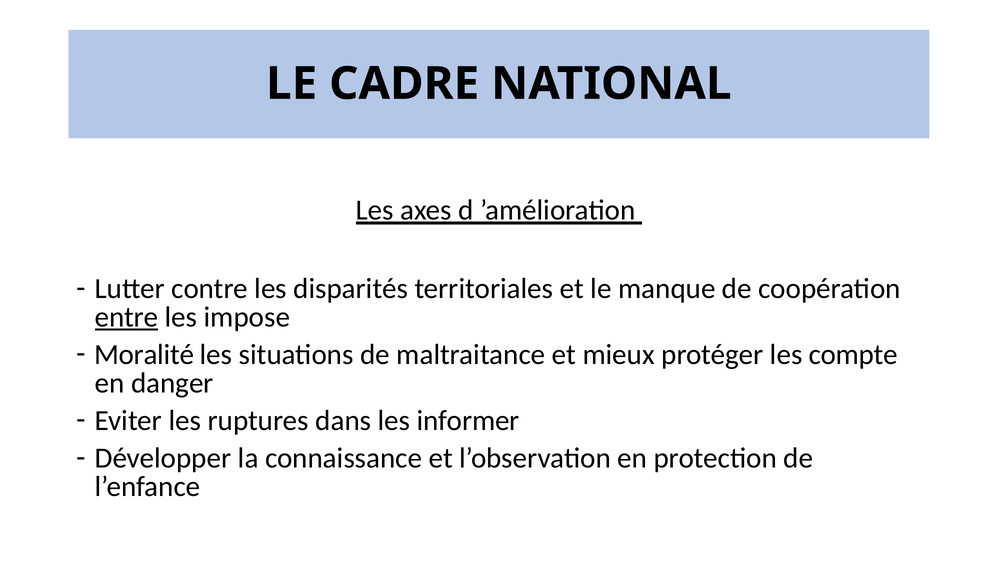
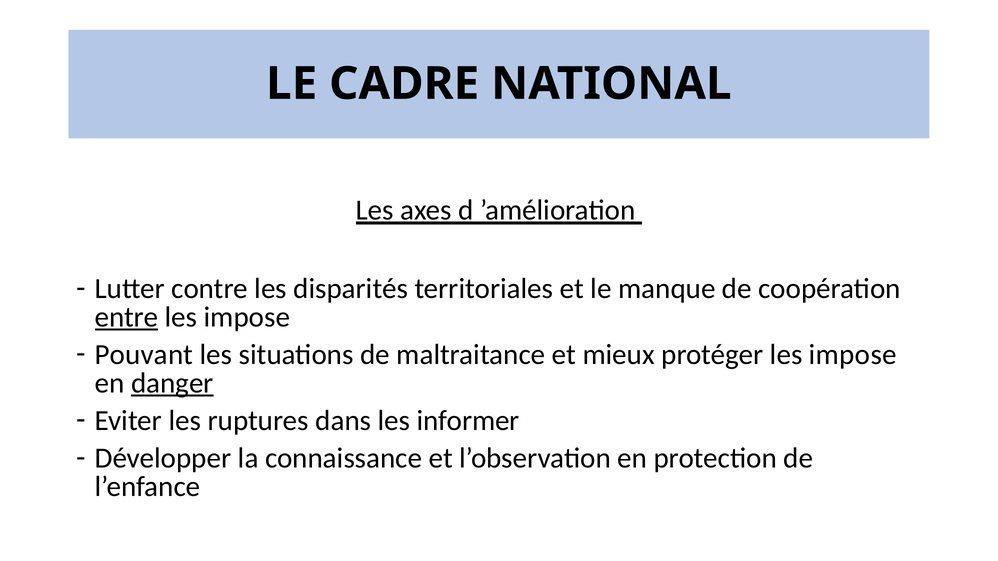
Moralité: Moralité -> Pouvant
protéger les compte: compte -> impose
danger underline: none -> present
